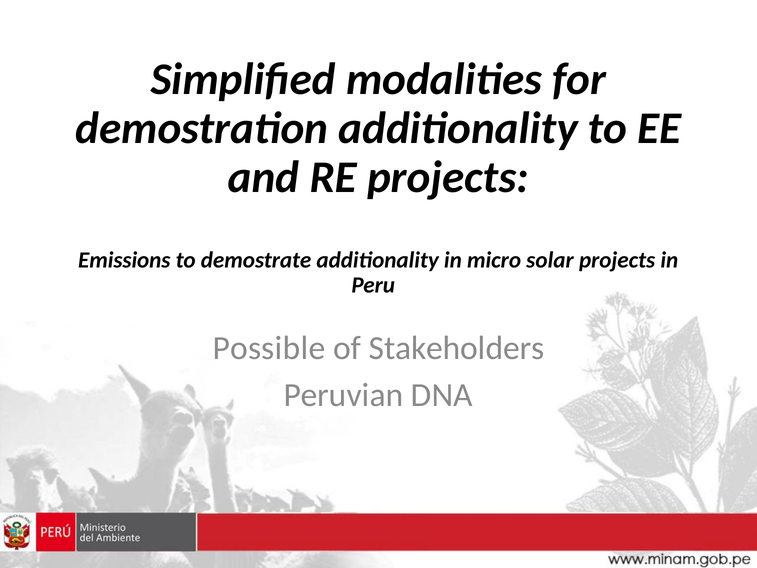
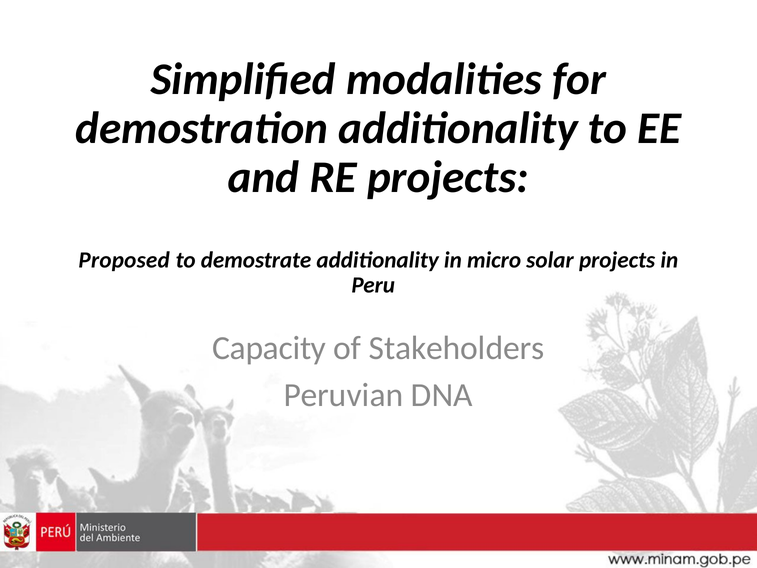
Emissions: Emissions -> Proposed
Possible: Possible -> Capacity
